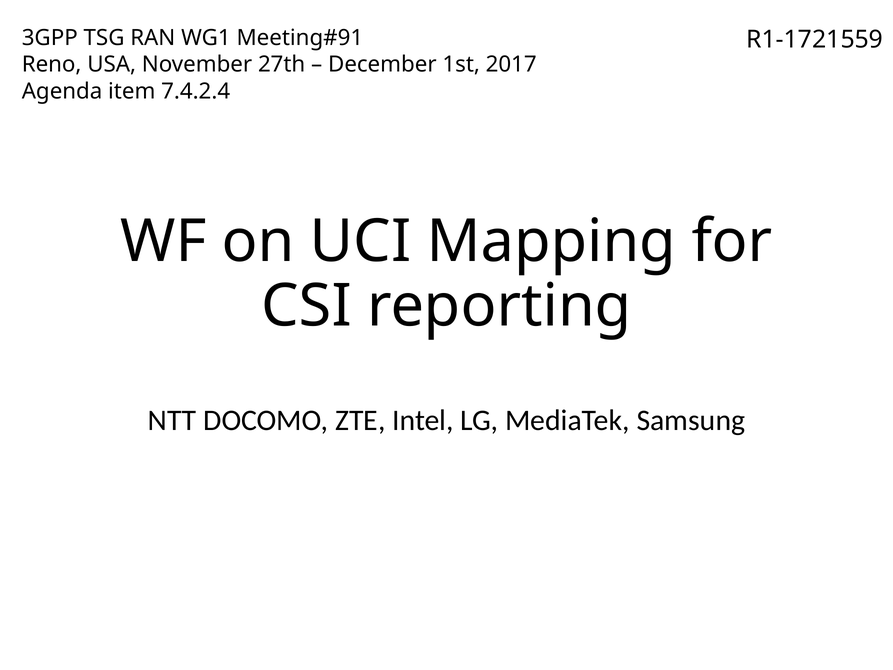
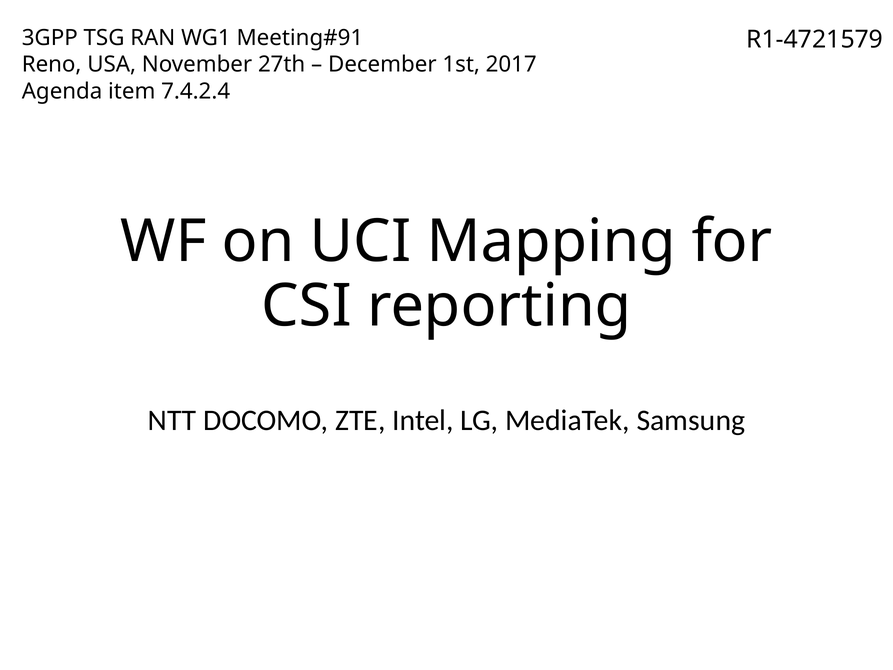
R1-1721559: R1-1721559 -> R1-4721579
